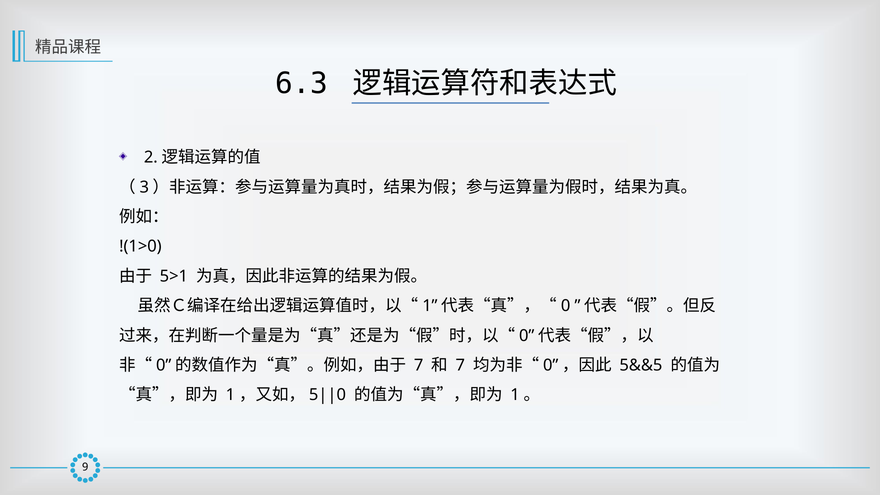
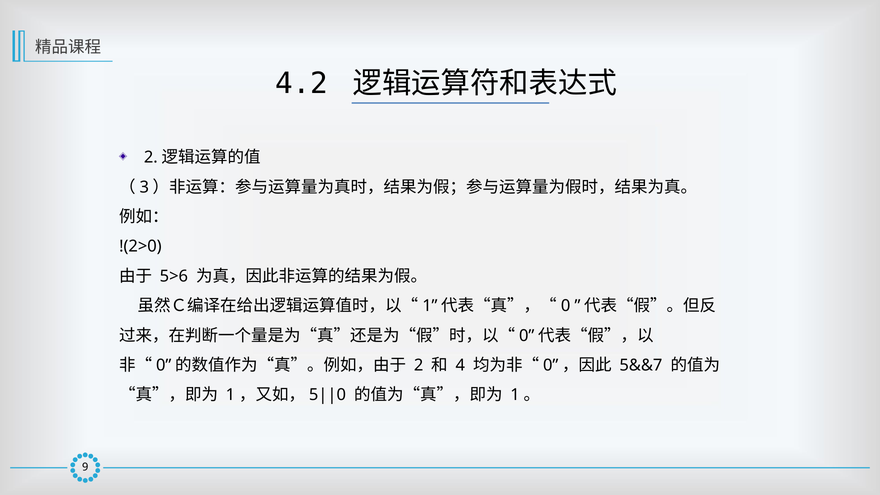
6.3: 6.3 -> 4.2
!(1>0: !(1>0 -> !(2>0
5>1: 5>1 -> 5>6
7 at (419, 365): 7 -> 2
7 at (460, 365): 7 -> 4
5&&5: 5&&5 -> 5&&7
